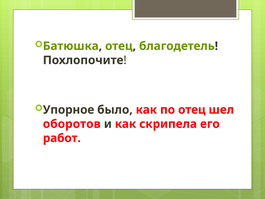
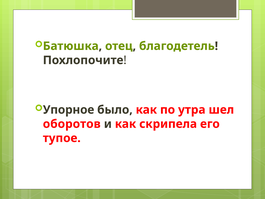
по отец: отец -> утра
работ: работ -> тупое
